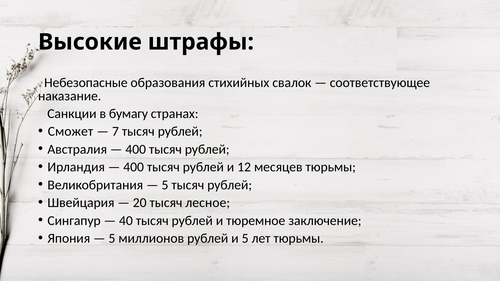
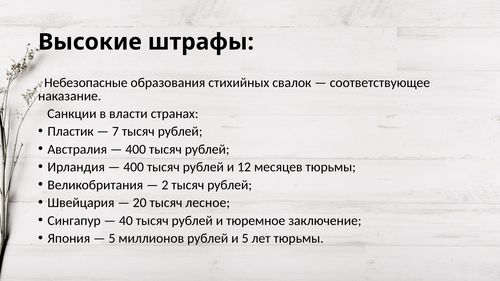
бумагу: бумагу -> власти
Сможет: Сможет -> Пластик
5 at (165, 185): 5 -> 2
